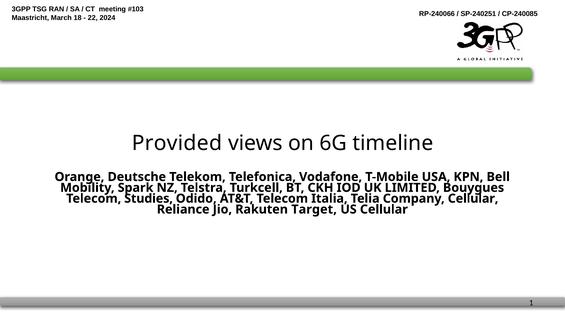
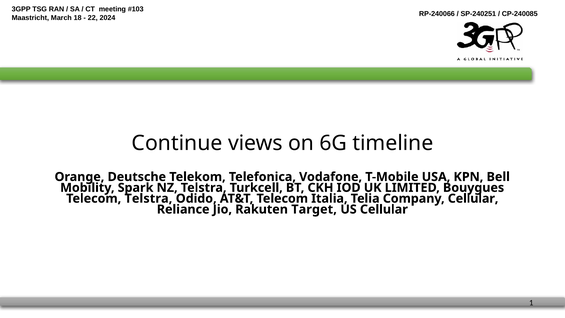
Provided: Provided -> Continue
Telecom Studies: Studies -> Telstra
